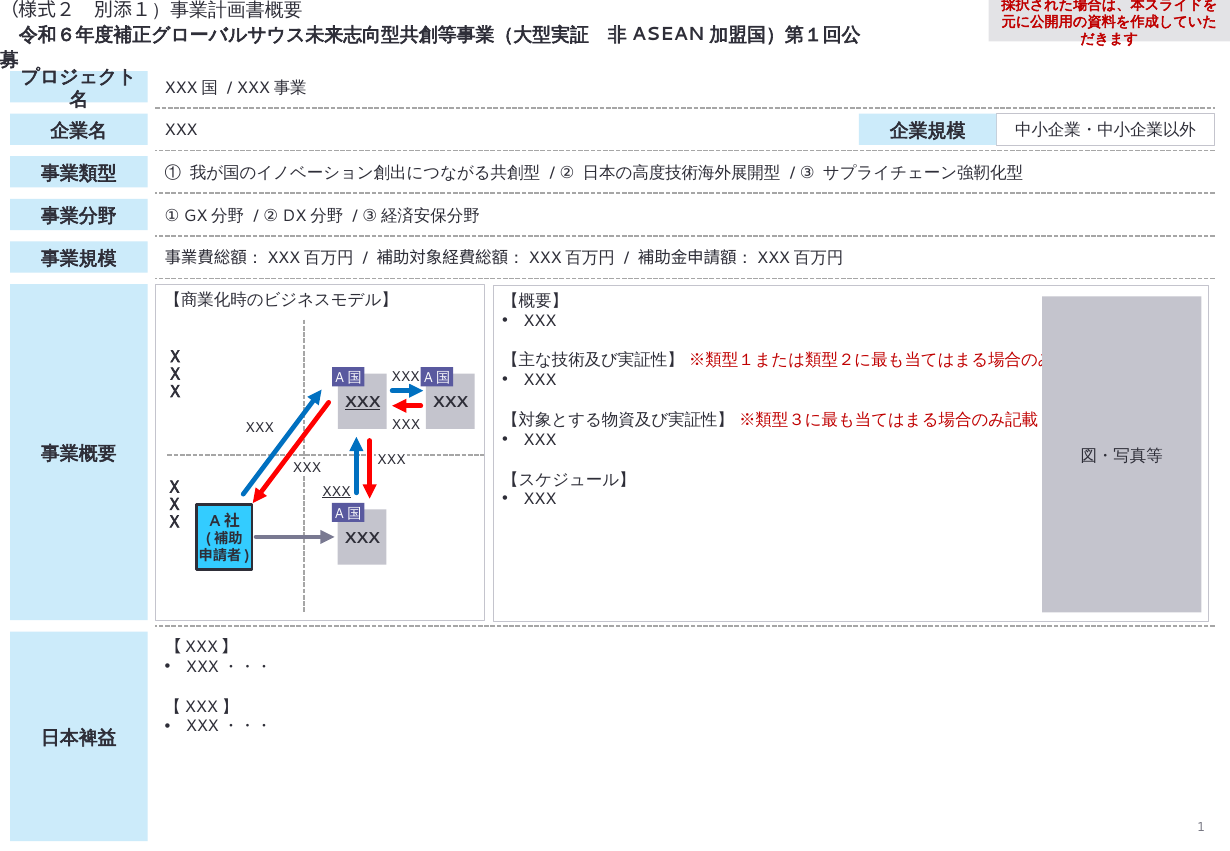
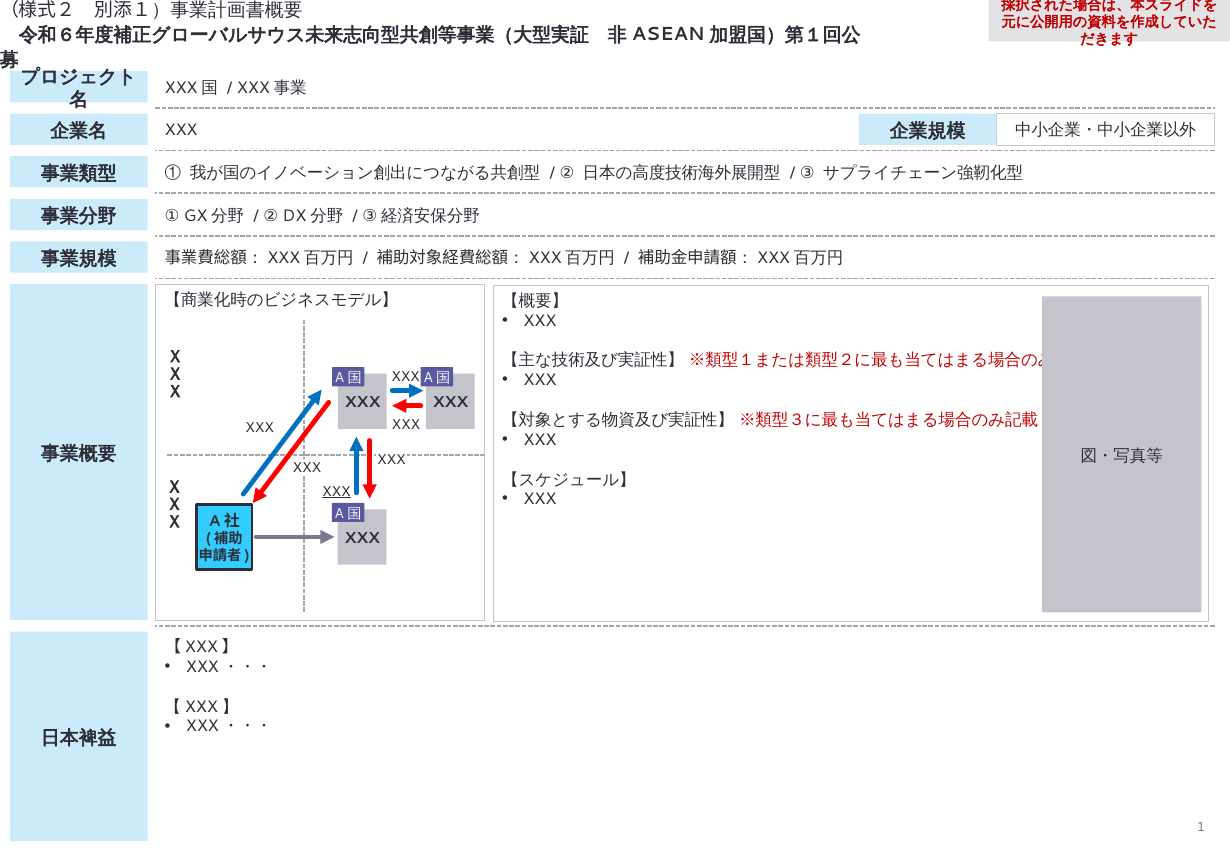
XXX at (362, 402) underline: present -> none
